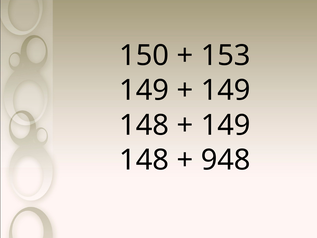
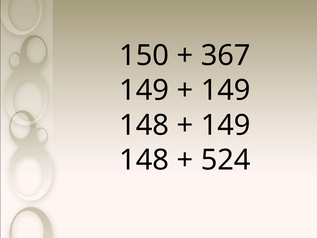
153: 153 -> 367
948: 948 -> 524
